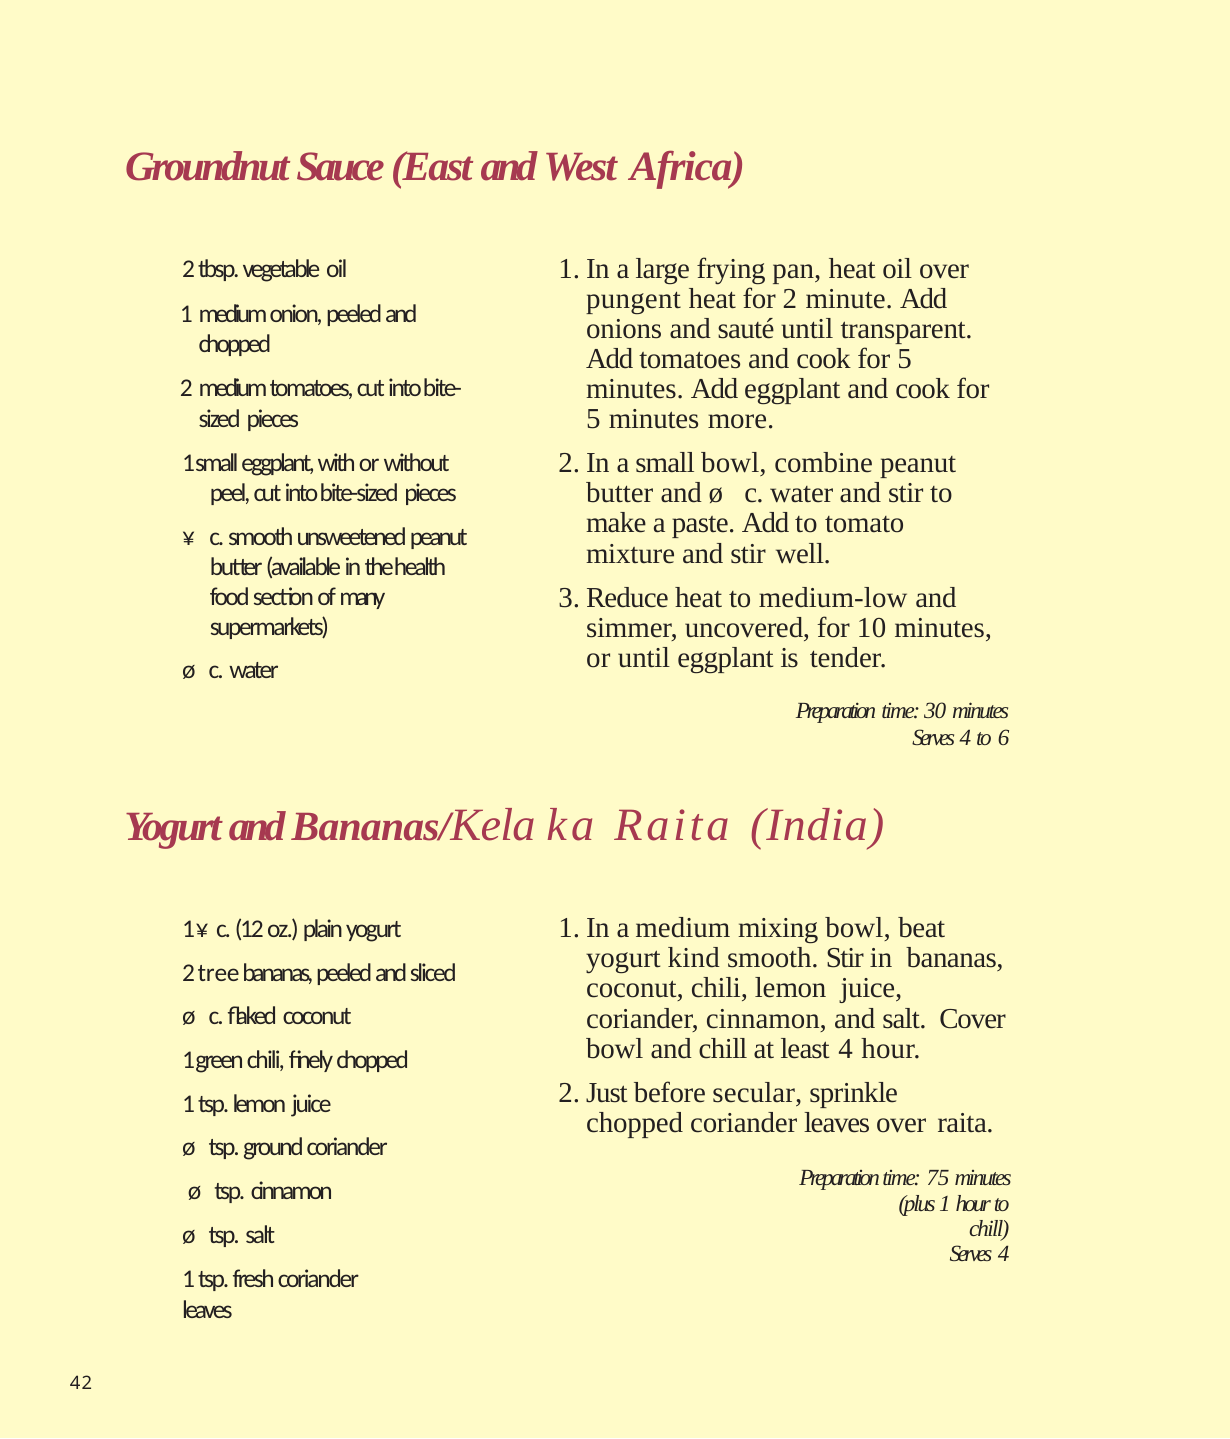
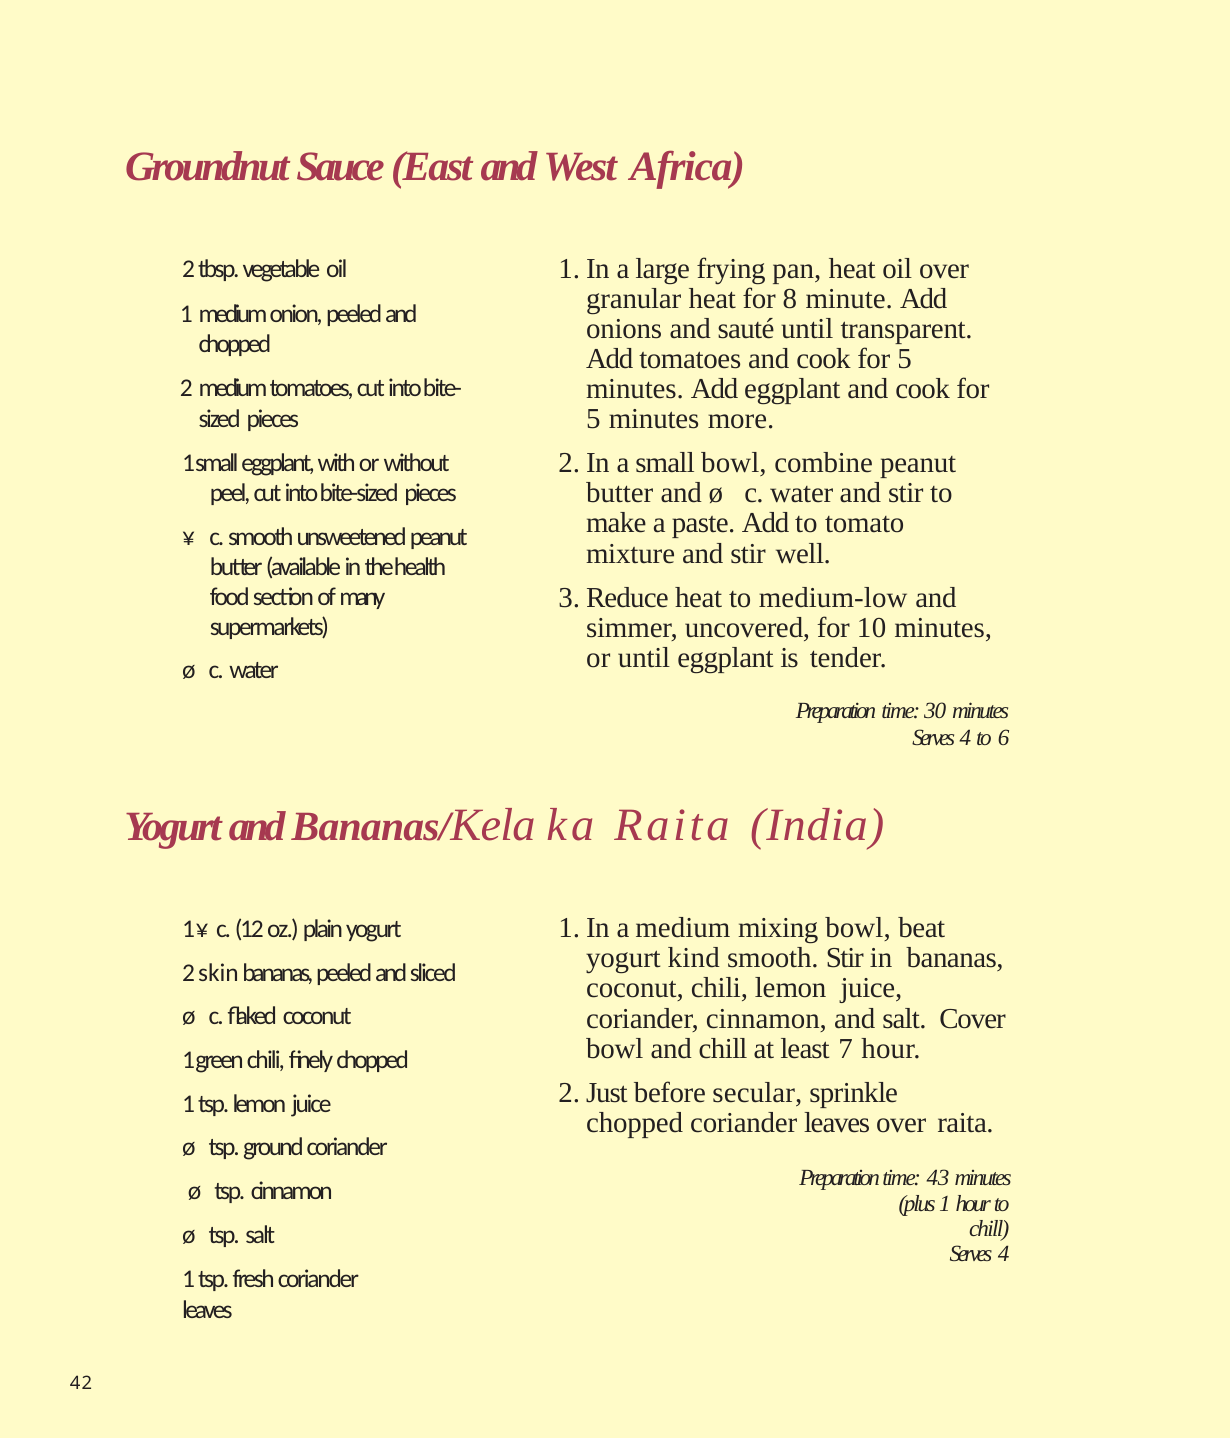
pungent: pungent -> granular
for 2: 2 -> 8
tree: tree -> skin
least 4: 4 -> 7
75: 75 -> 43
